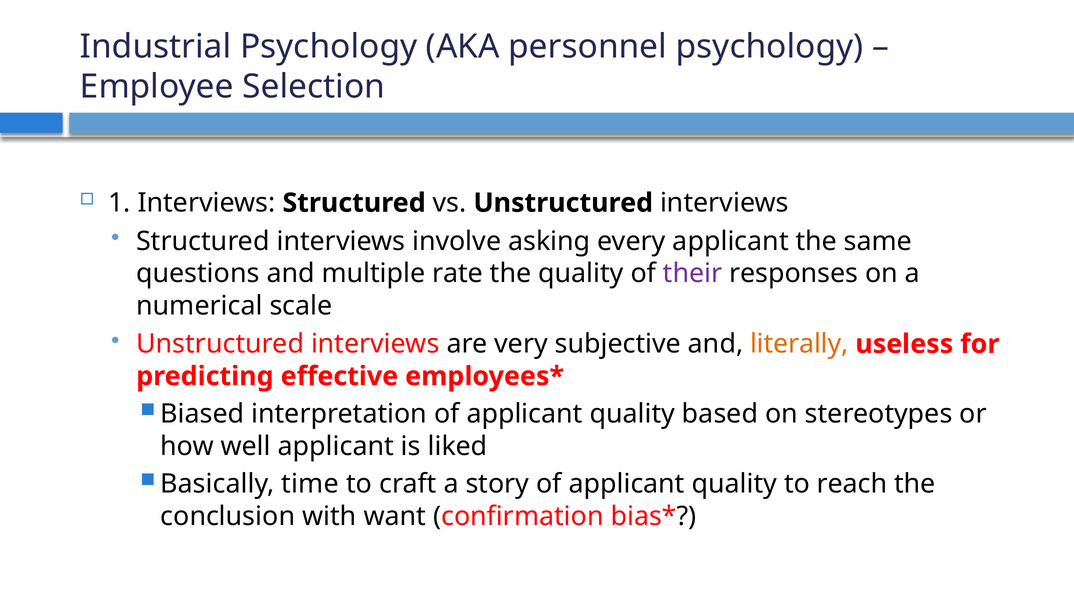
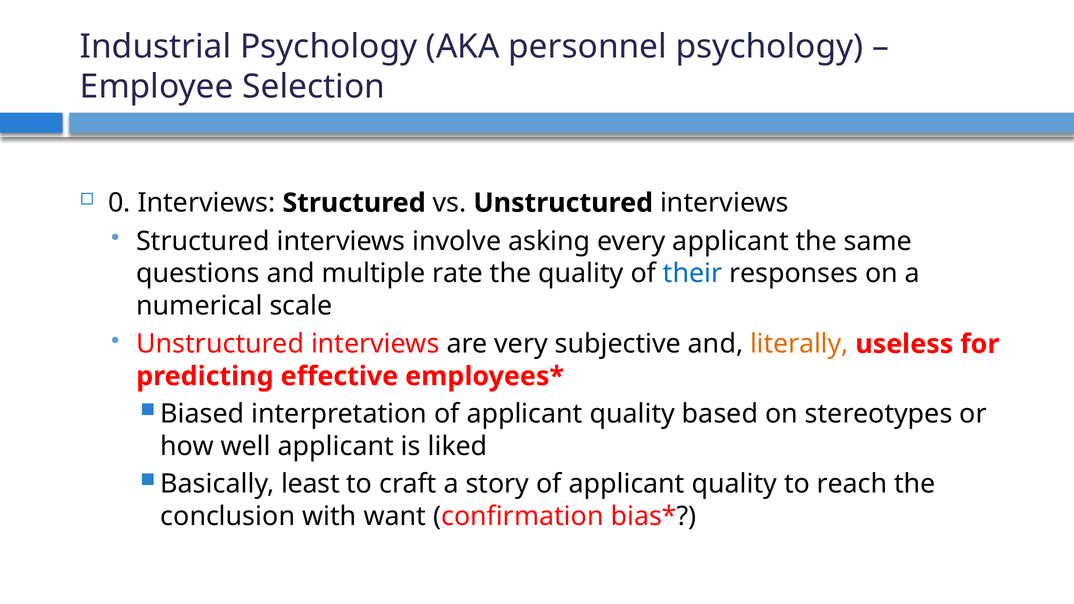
1: 1 -> 0
their colour: purple -> blue
time: time -> least
